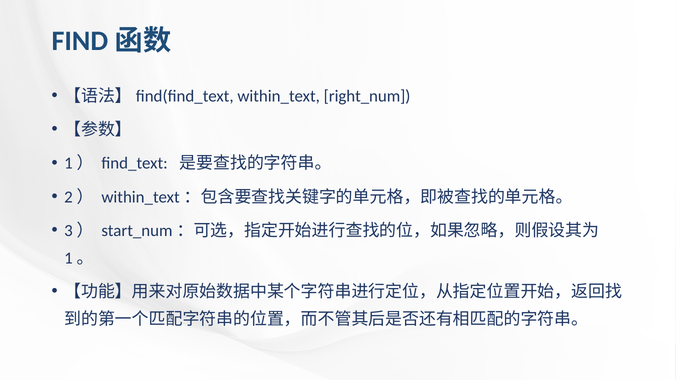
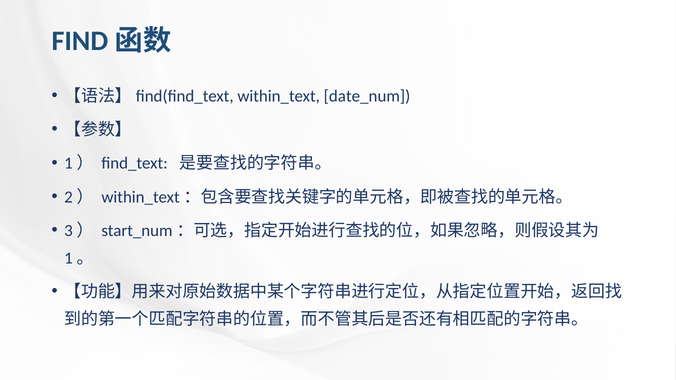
right_num: right_num -> date_num
